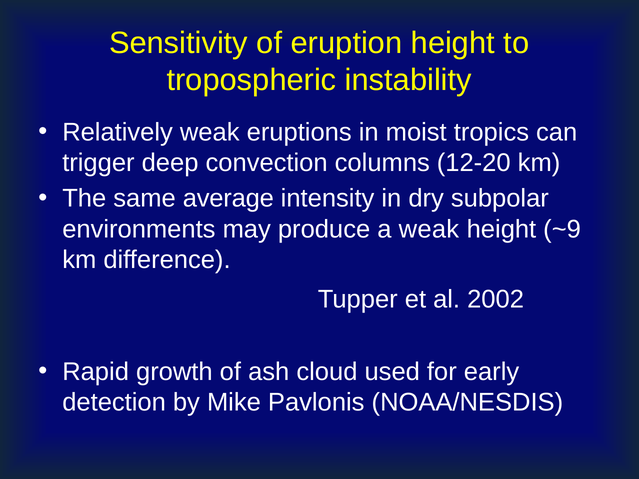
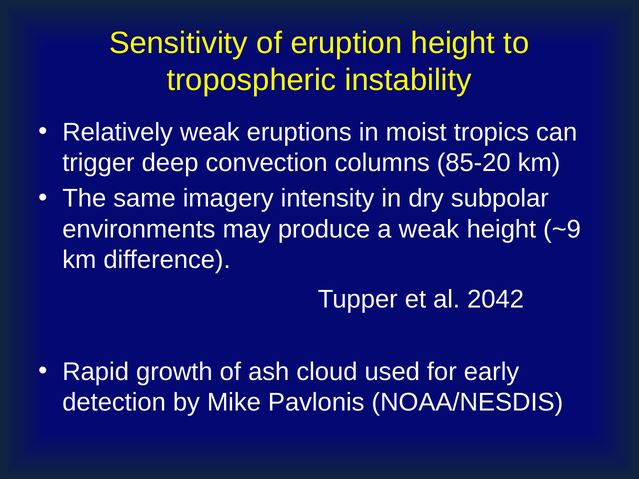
12-20: 12-20 -> 85-20
average: average -> imagery
2002: 2002 -> 2042
